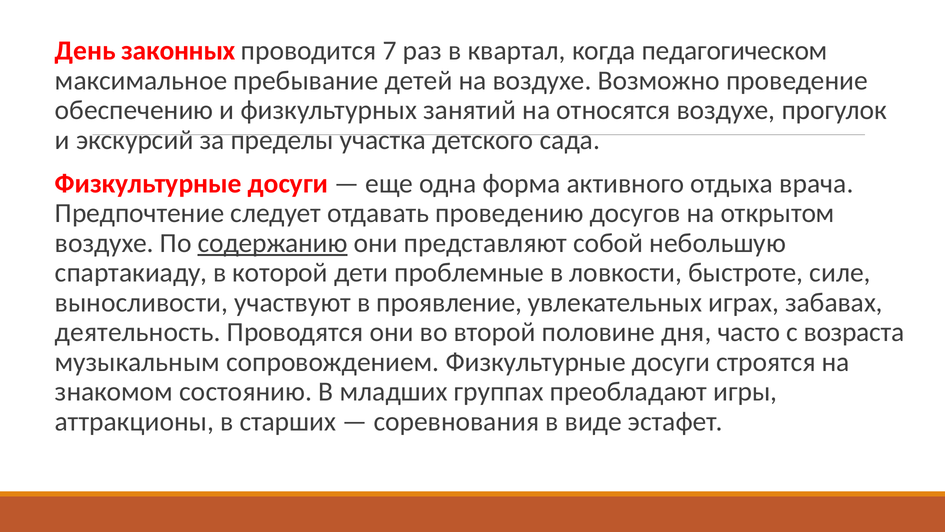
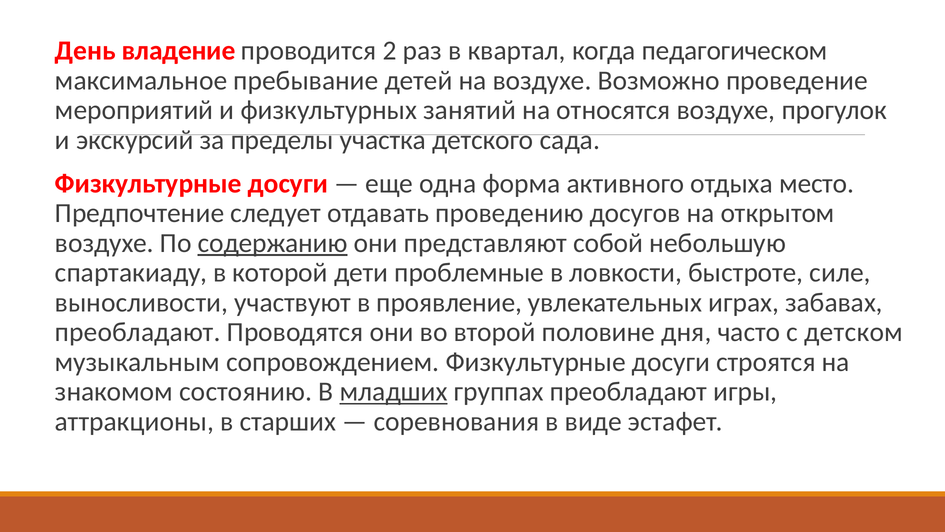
законных: законных -> владение
7: 7 -> 2
обеспечению: обеспечению -> мероприятий
врача: врача -> место
деятельность at (138, 332): деятельность -> преобладают
возраста: возраста -> детском
младших underline: none -> present
